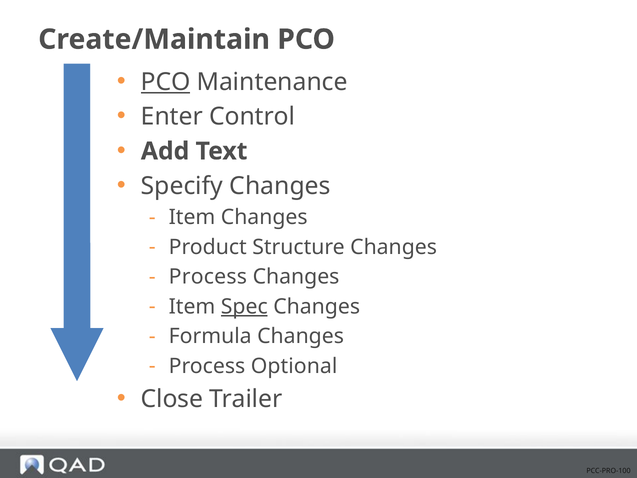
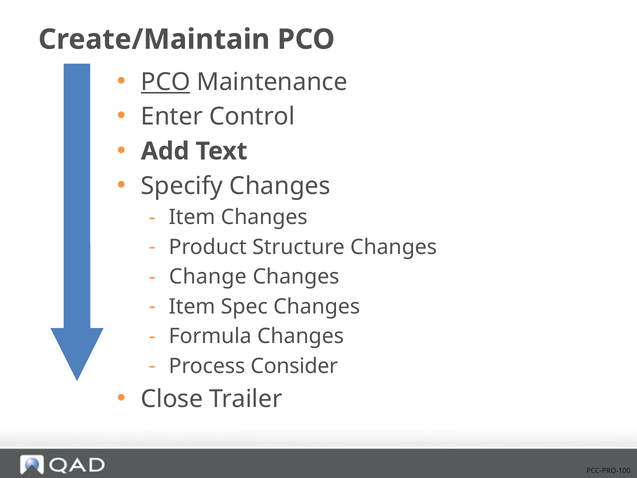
Process at (208, 277): Process -> Change
Spec underline: present -> none
Optional: Optional -> Consider
